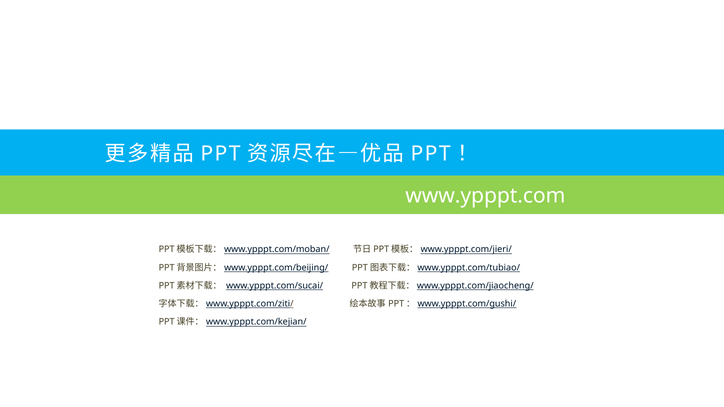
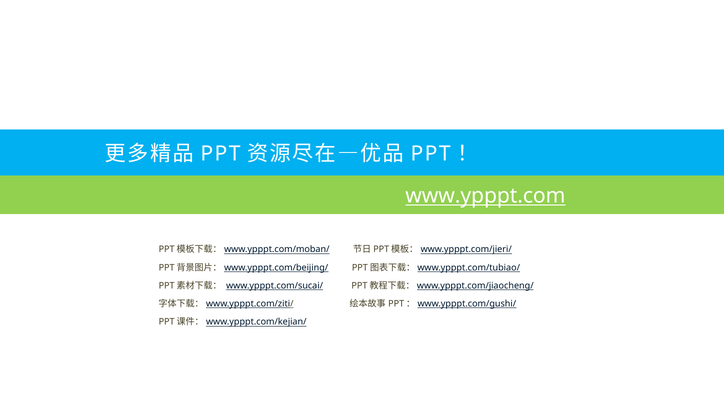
www.ypppt.com underline: none -> present
